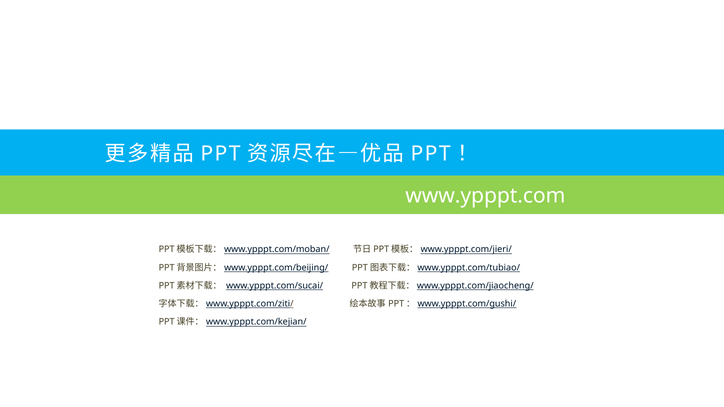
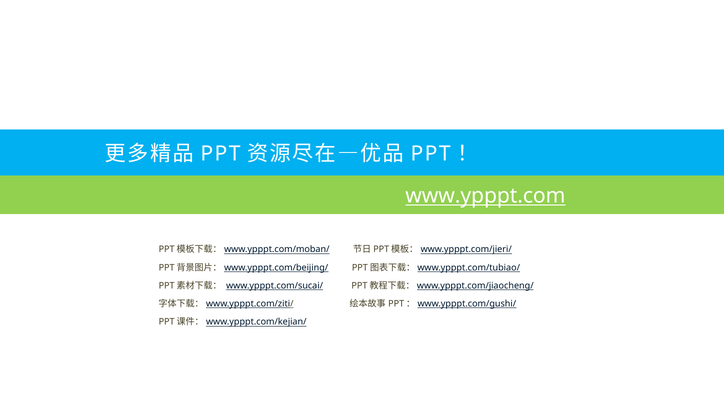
www.ypppt.com underline: none -> present
